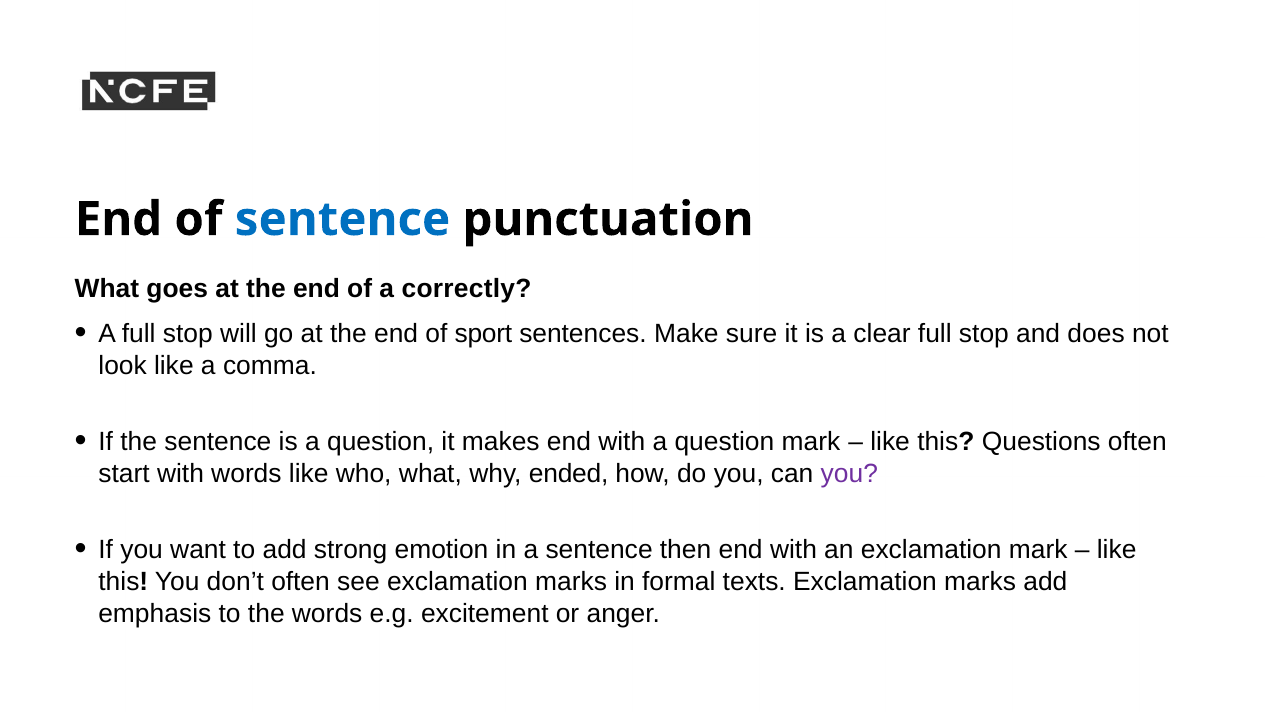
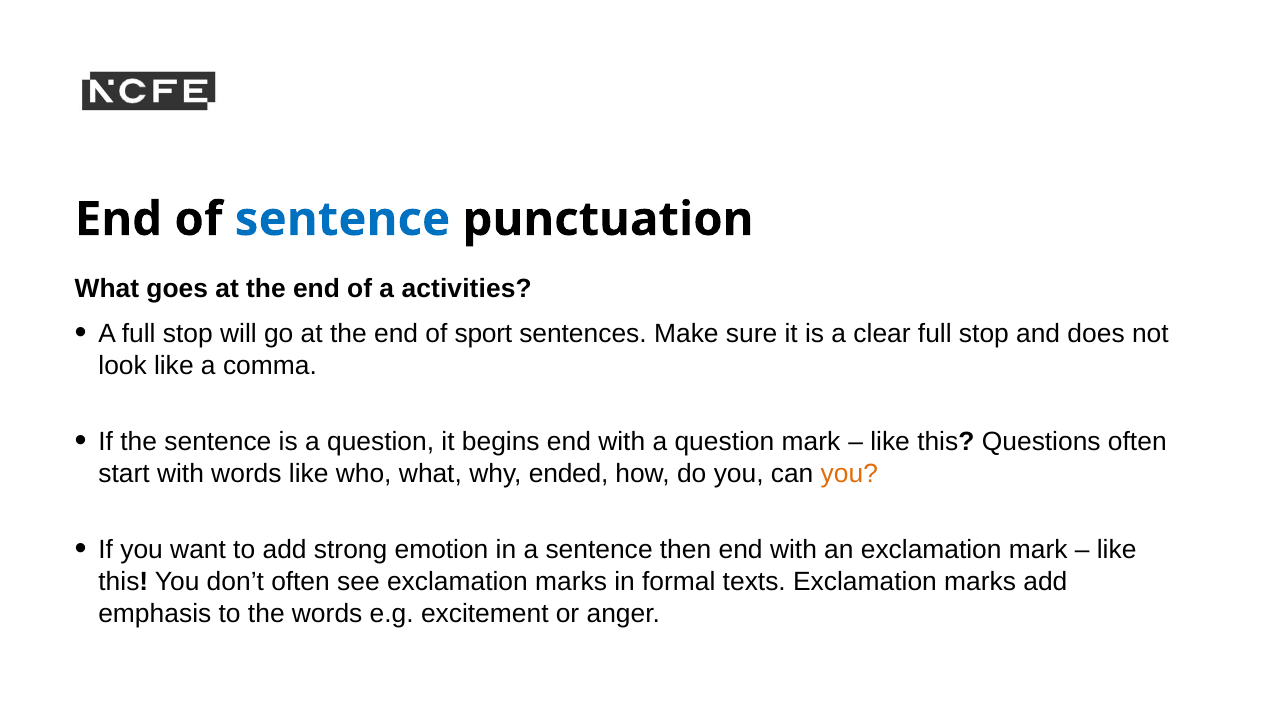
correctly: correctly -> activities
makes: makes -> begins
you at (849, 473) colour: purple -> orange
